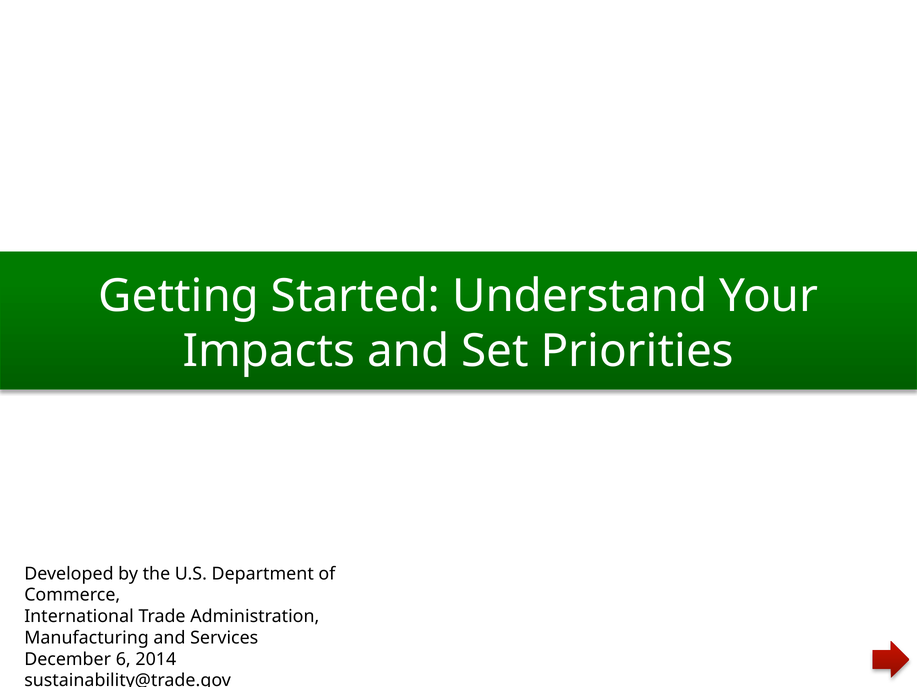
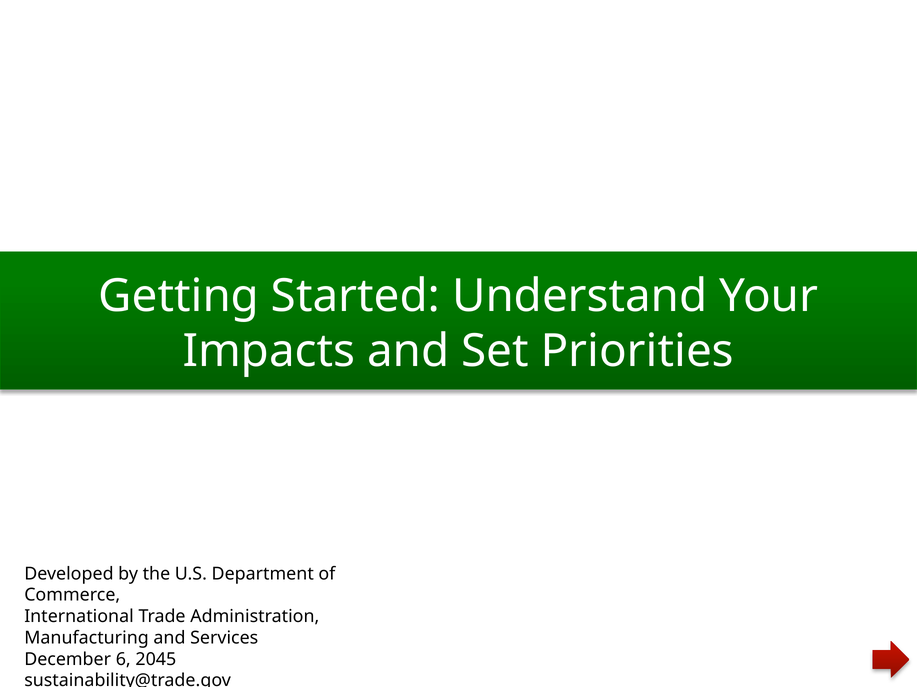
2014: 2014 -> 2045
